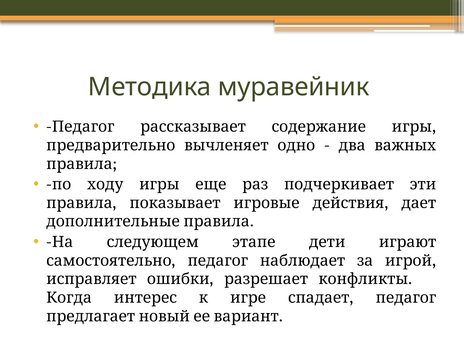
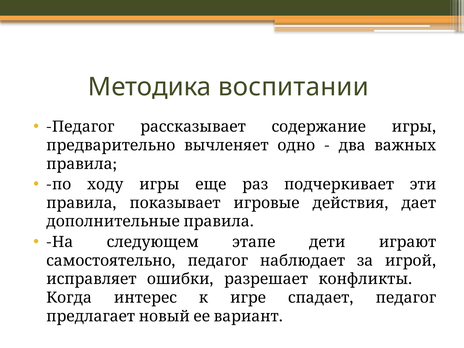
муравейник: муравейник -> воспитании
